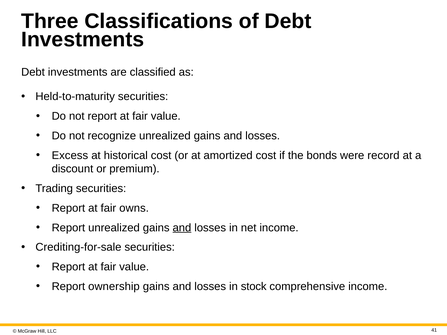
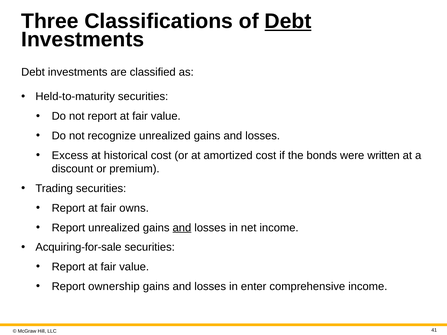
Debt at (288, 21) underline: none -> present
record: record -> written
Crediting-for-sale: Crediting-for-sale -> Acquiring-for-sale
stock: stock -> enter
